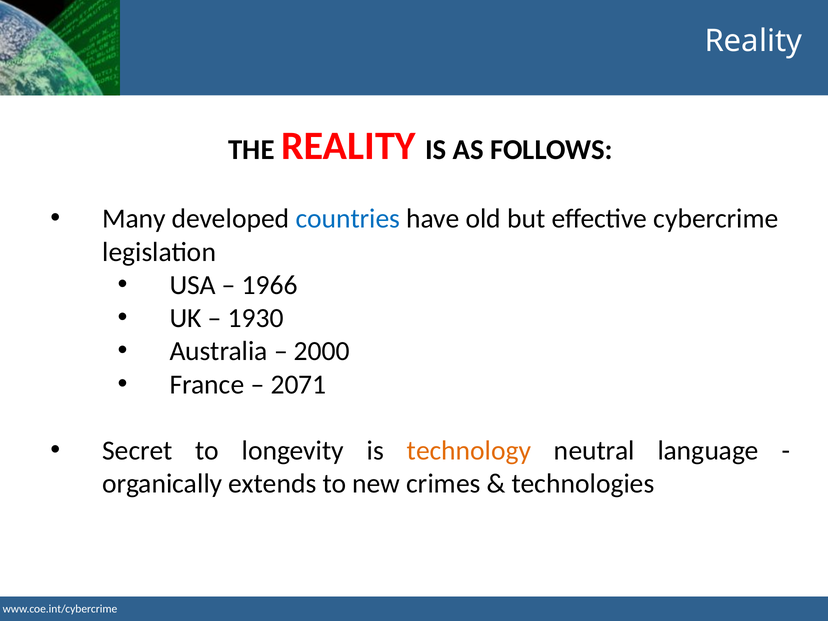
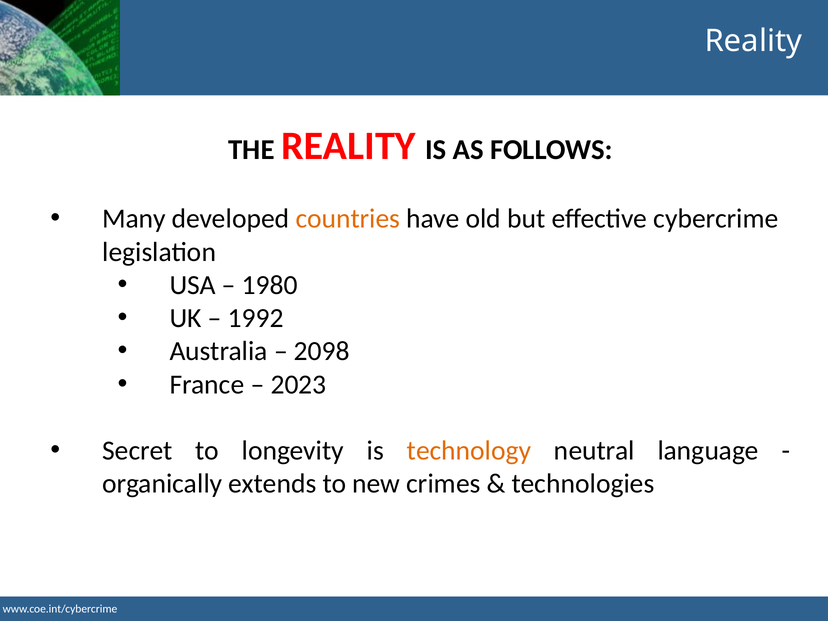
countries colour: blue -> orange
1966: 1966 -> 1980
1930: 1930 -> 1992
2000: 2000 -> 2098
2071: 2071 -> 2023
